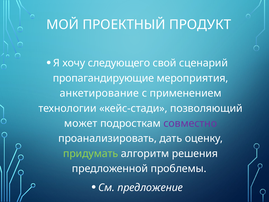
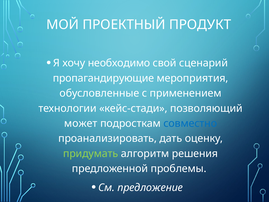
следующего: следующего -> необходимо
анкетирование: анкетирование -> обусловленные
совместно colour: purple -> blue
